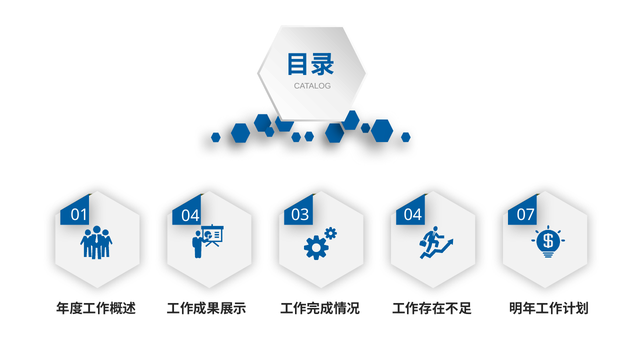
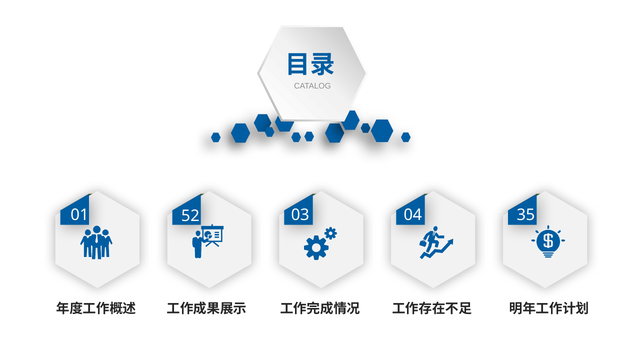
01 04: 04 -> 52
07: 07 -> 35
